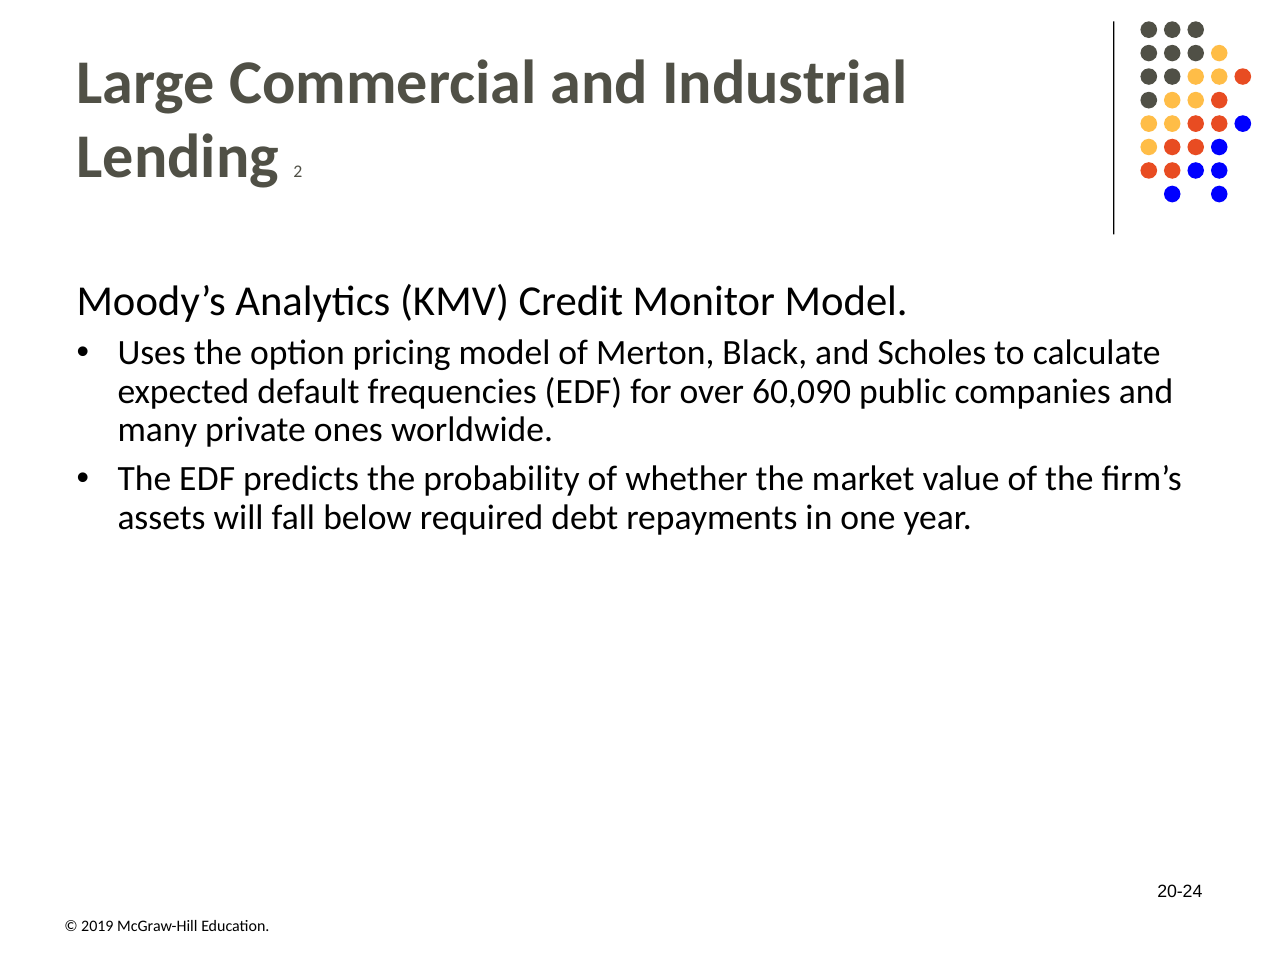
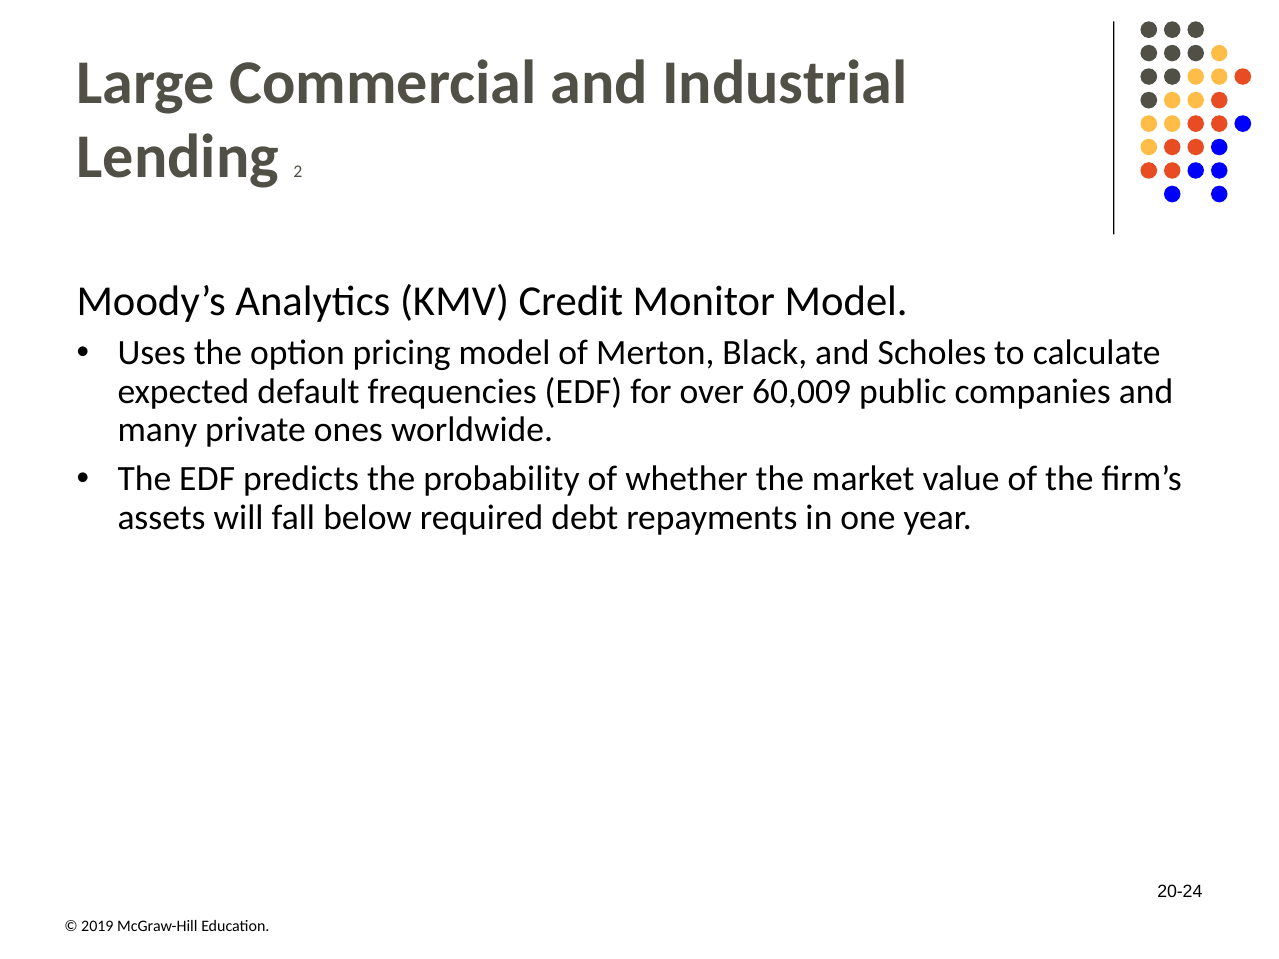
60,090: 60,090 -> 60,009
